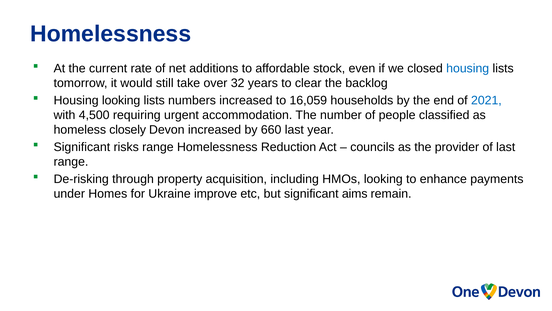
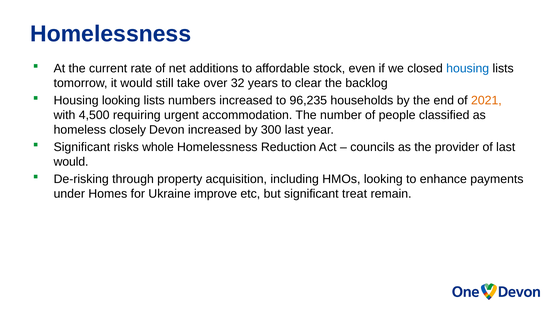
16,059: 16,059 -> 96,235
2021 colour: blue -> orange
660: 660 -> 300
risks range: range -> whole
range at (71, 161): range -> would
aims: aims -> treat
